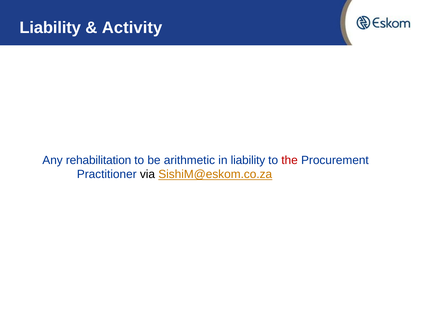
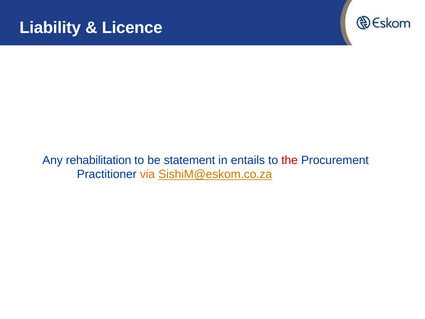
Activity: Activity -> Licence
arithmetic: arithmetic -> statement
in liability: liability -> entails
via colour: black -> orange
